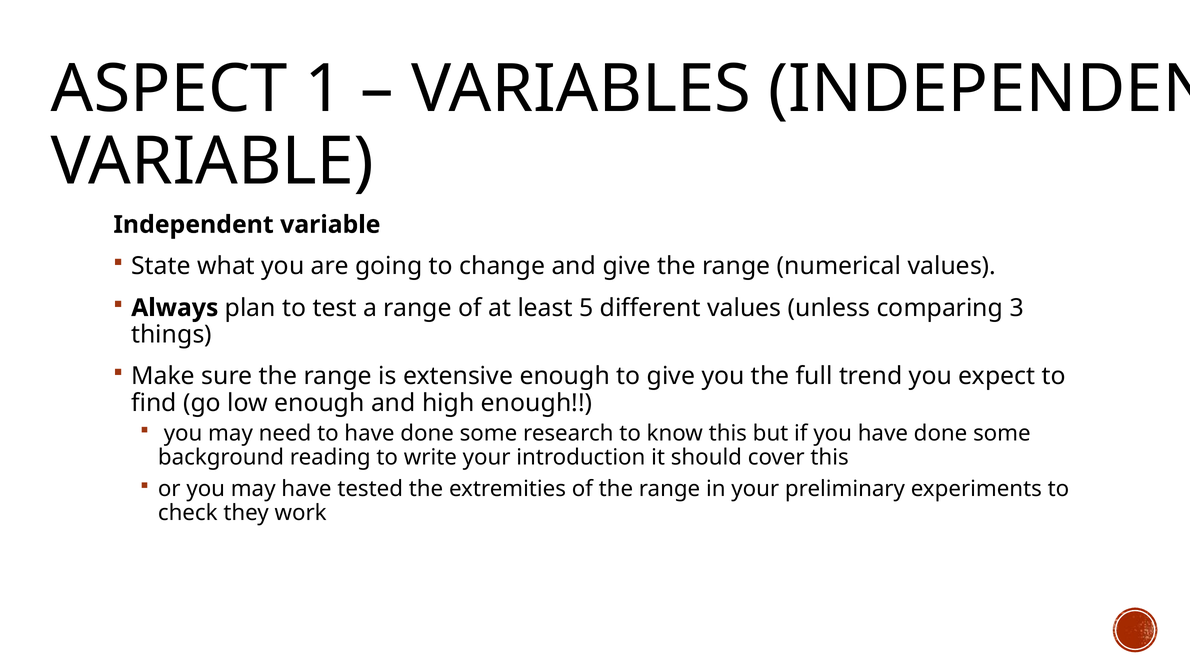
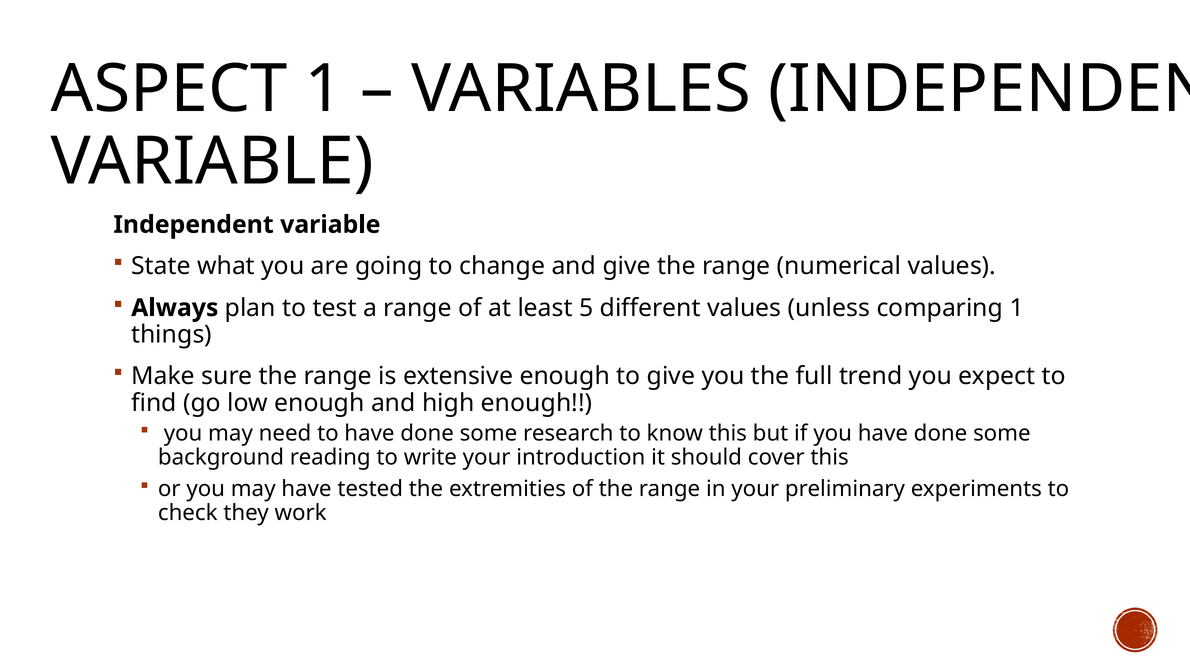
comparing 3: 3 -> 1
